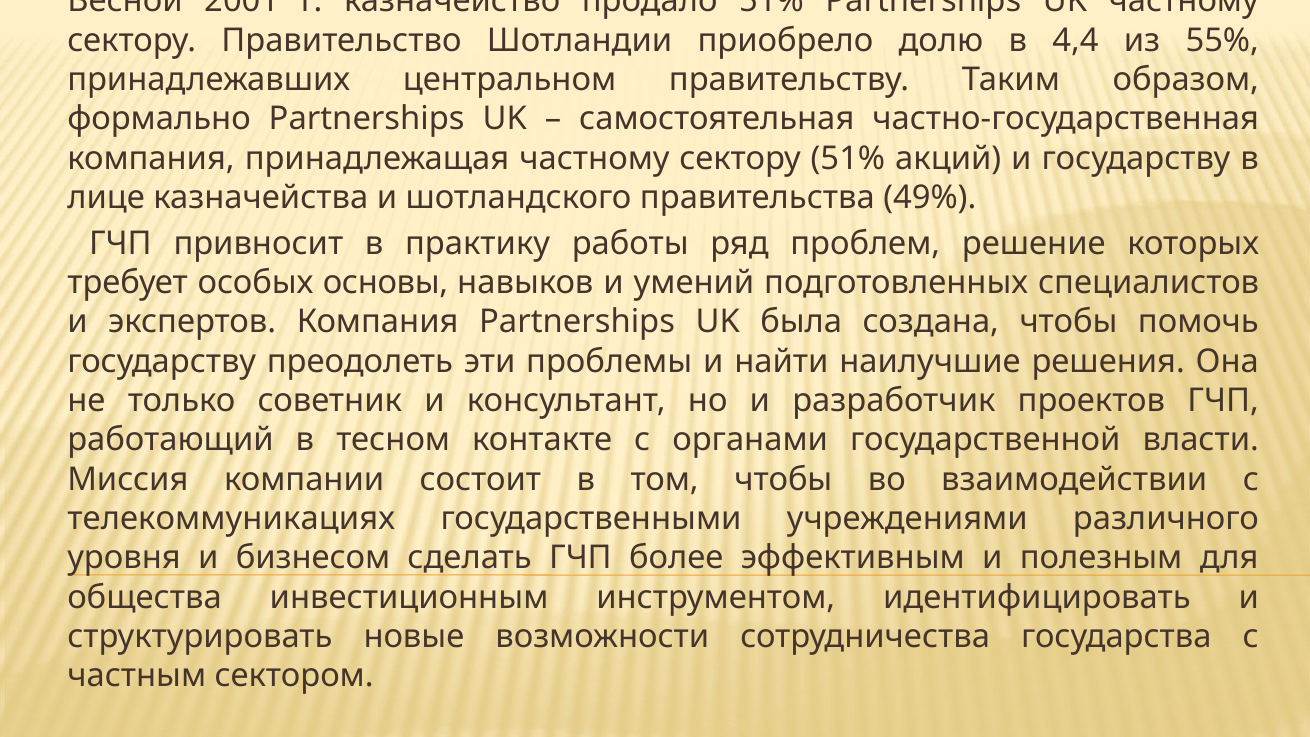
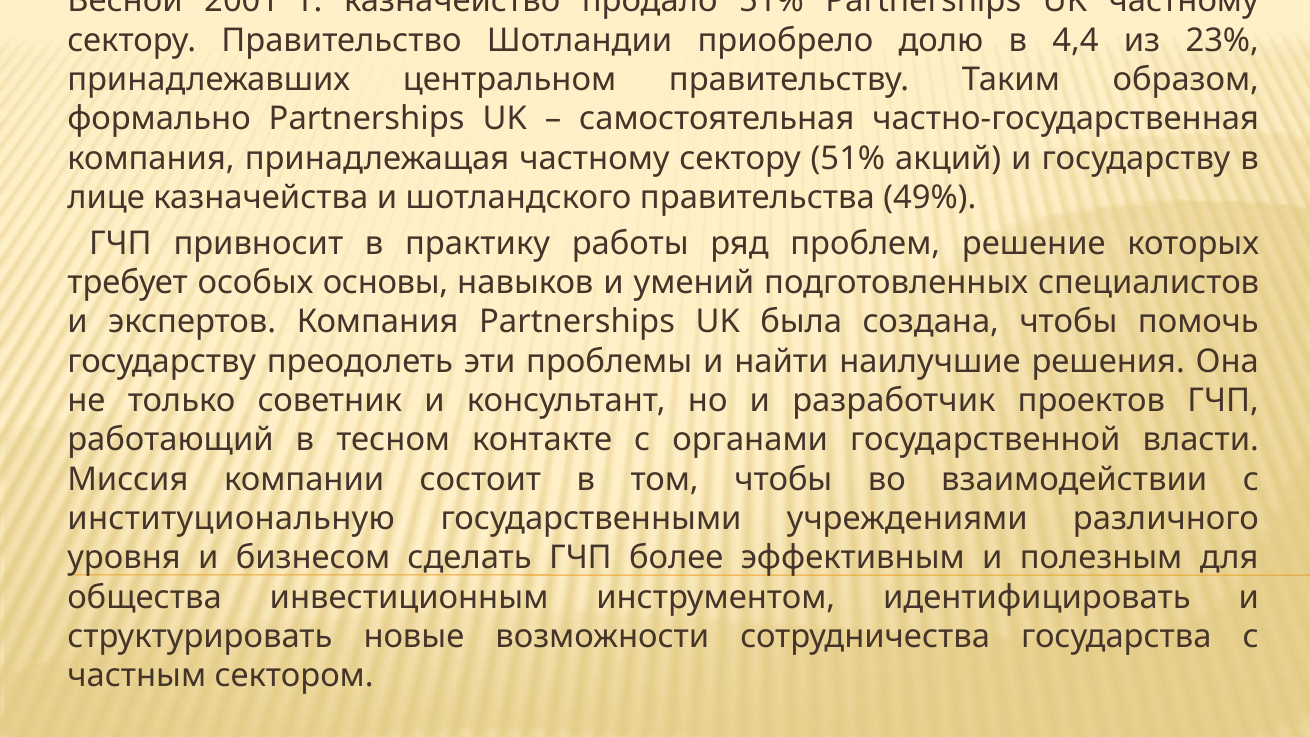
55%: 55% -> 23%
телекоммуникациях: телекоммуникациях -> институциональную
